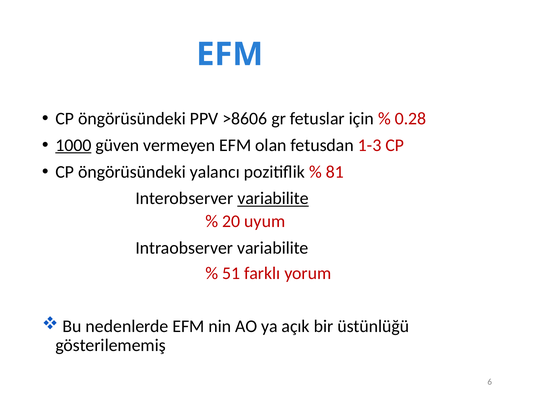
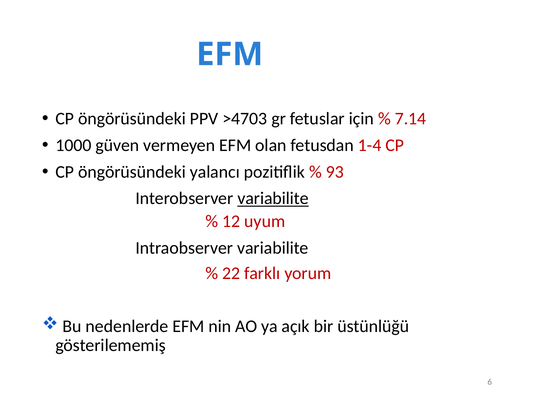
>8606: >8606 -> >4703
0.28: 0.28 -> 7.14
1000 underline: present -> none
1-3: 1-3 -> 1-4
81: 81 -> 93
20: 20 -> 12
51: 51 -> 22
